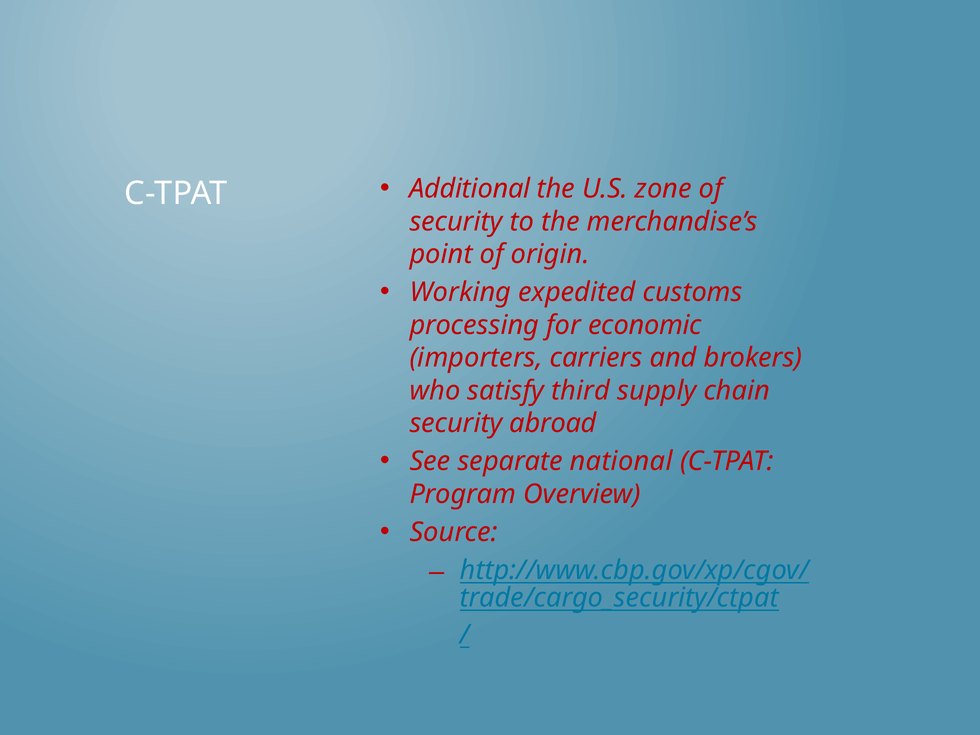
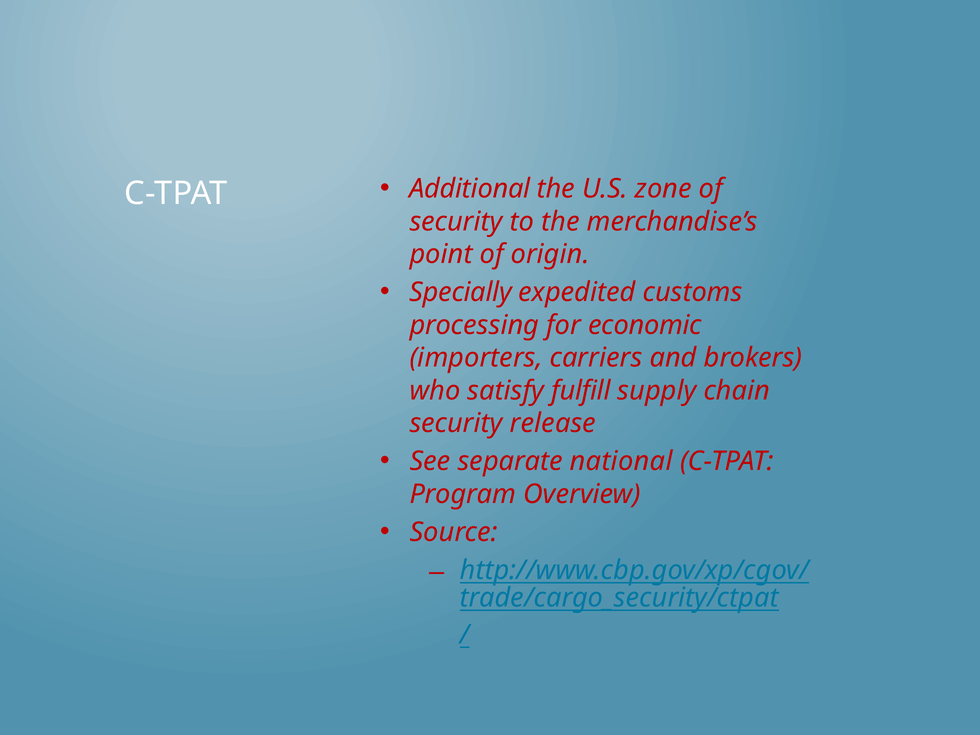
Working: Working -> Specially
third: third -> fulfill
abroad: abroad -> release
